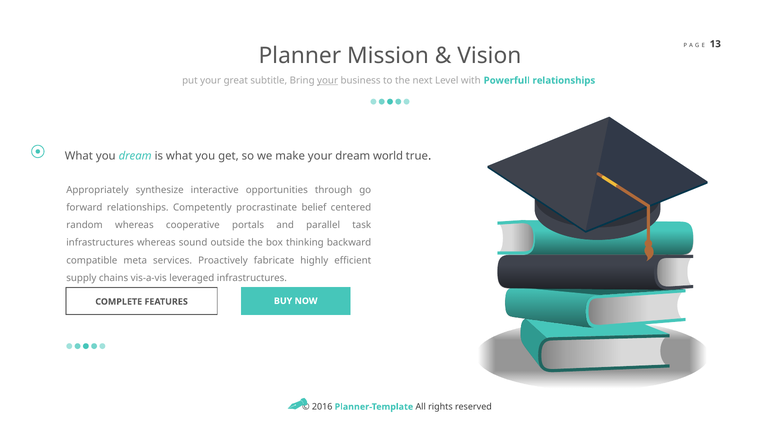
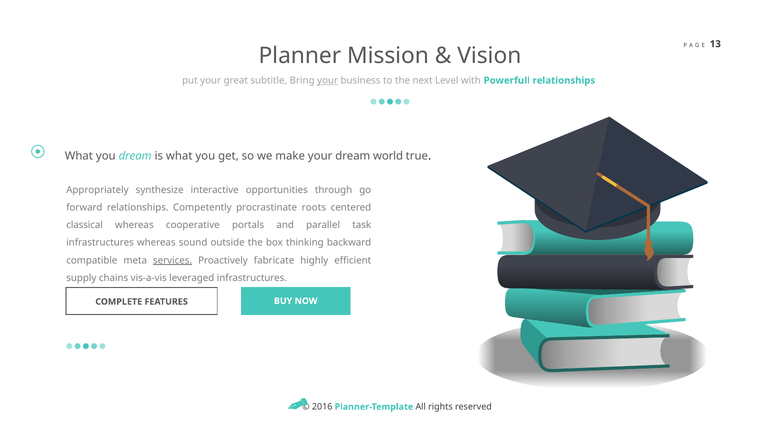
belief: belief -> roots
random: random -> classical
services underline: none -> present
